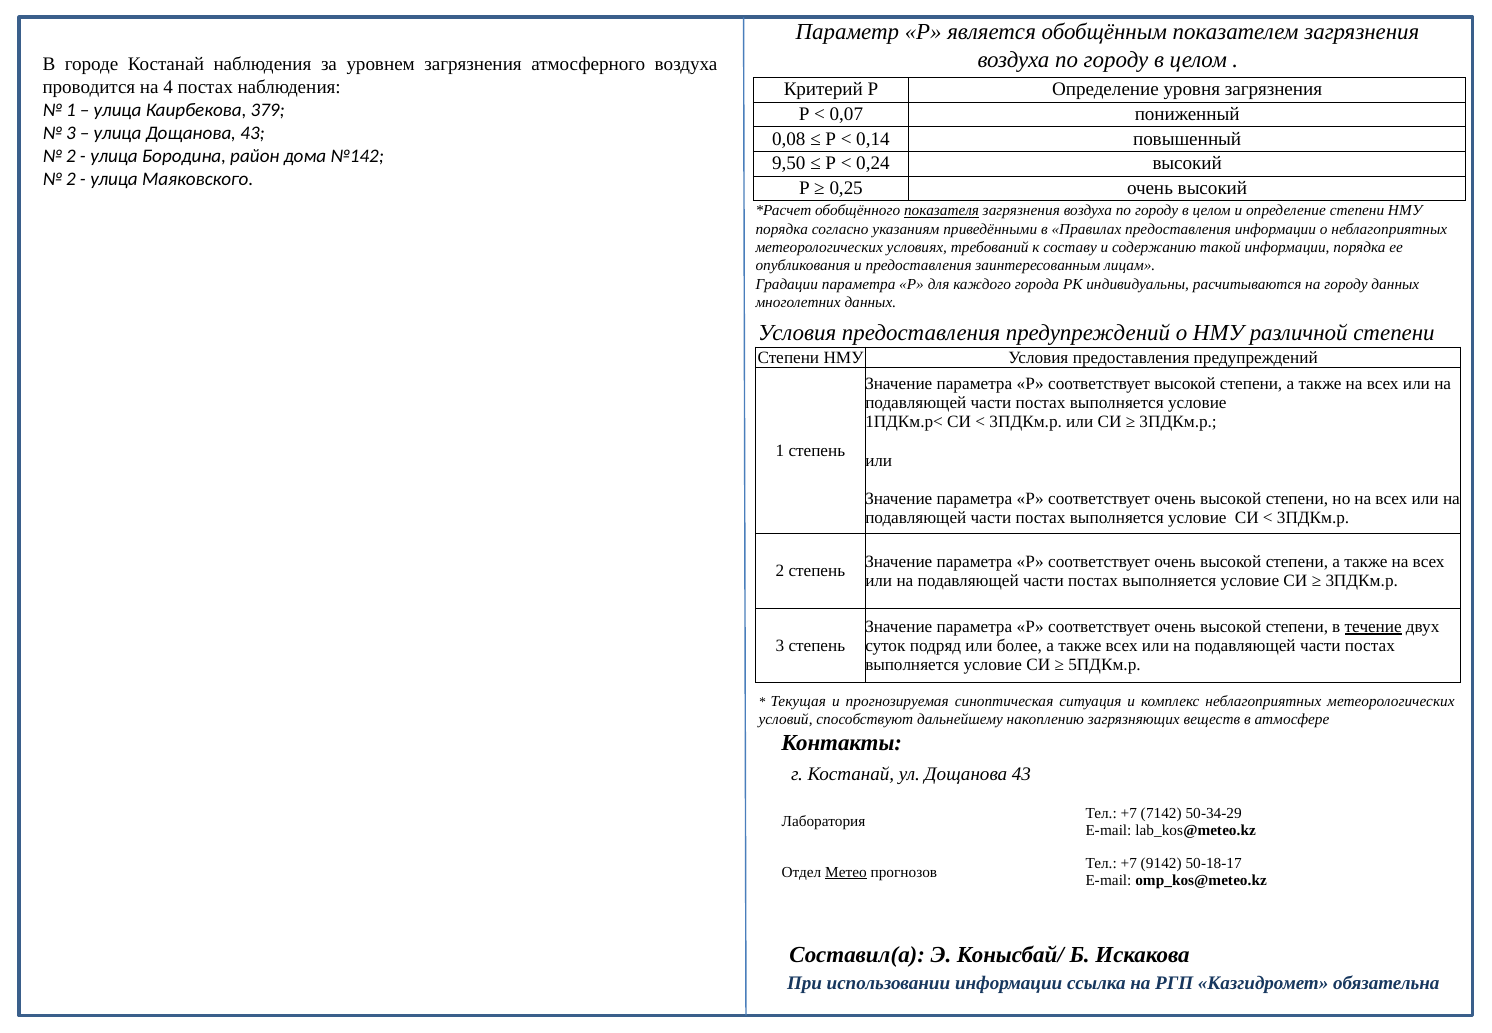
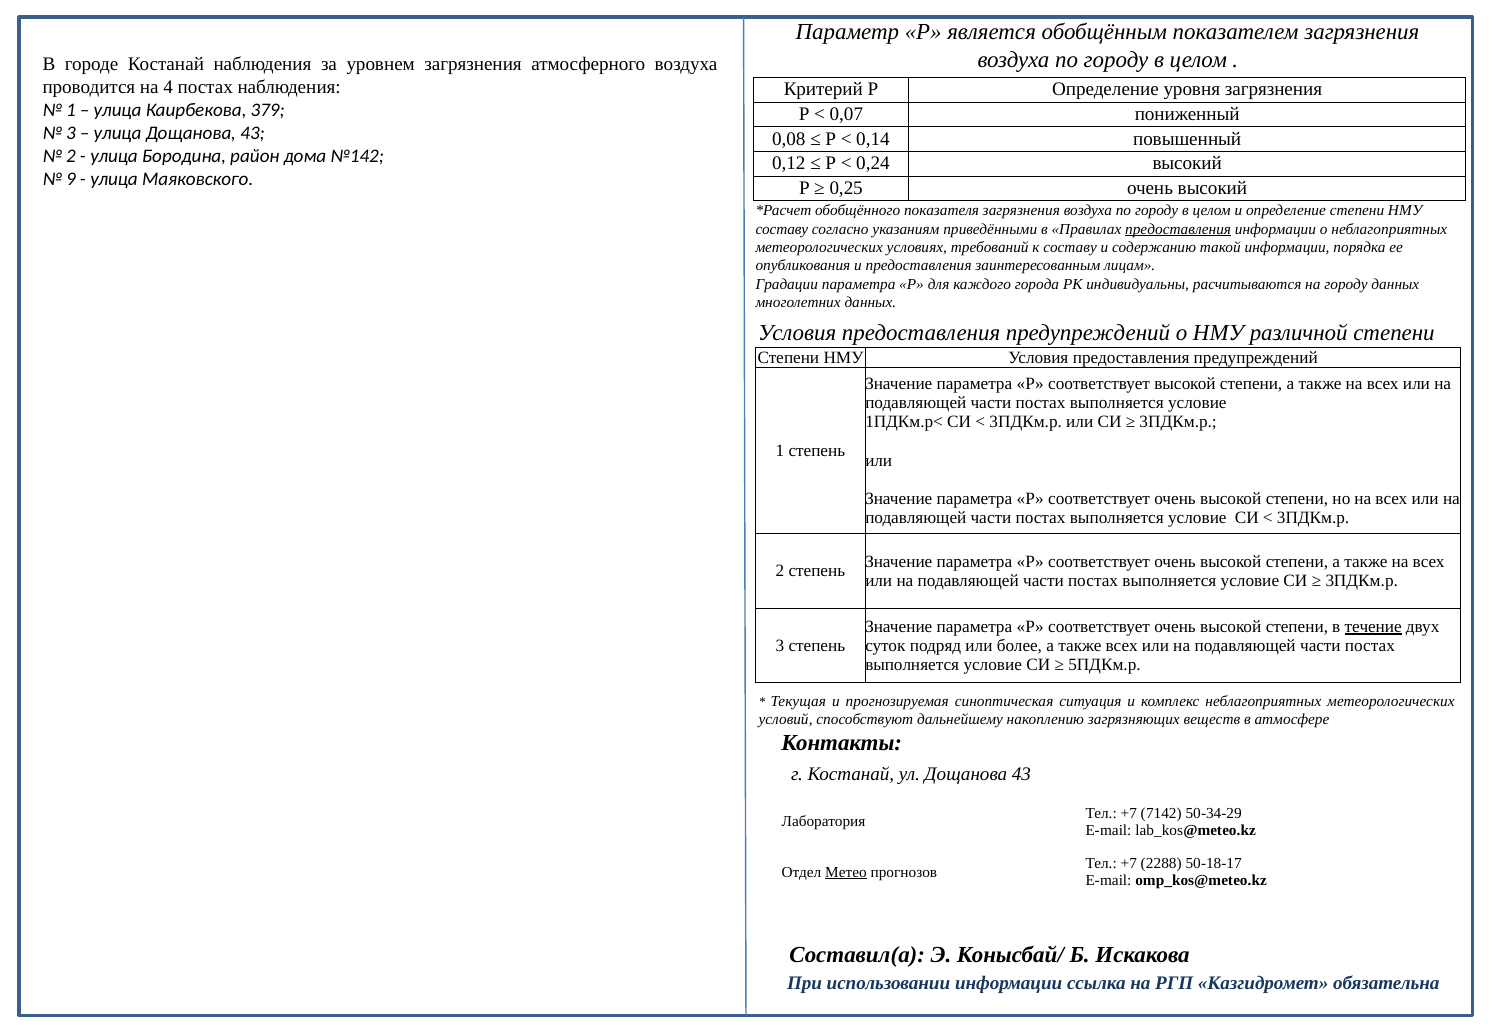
9,50: 9,50 -> 0,12
2 at (71, 179): 2 -> 9
показателя underline: present -> none
порядка at (782, 229): порядка -> составу
предоставления at (1178, 229) underline: none -> present
9142: 9142 -> 2288
